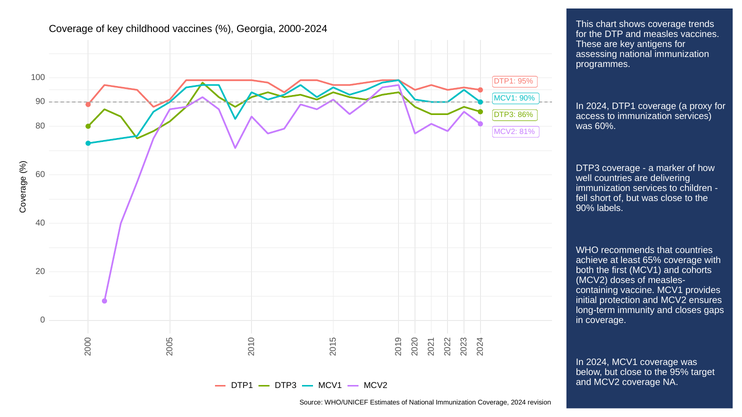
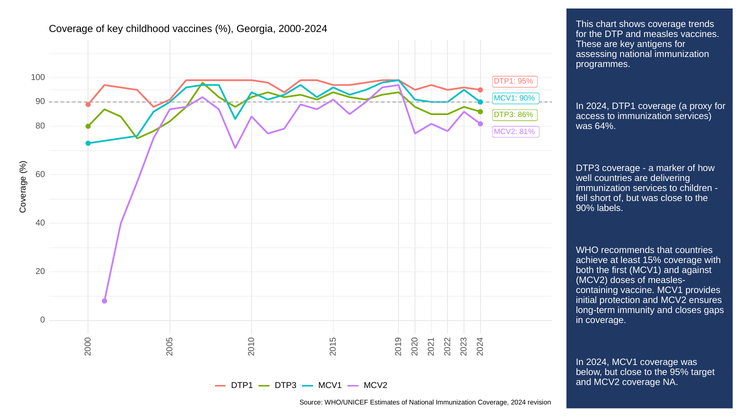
60%: 60% -> 64%
65%: 65% -> 15%
cohorts: cohorts -> against
